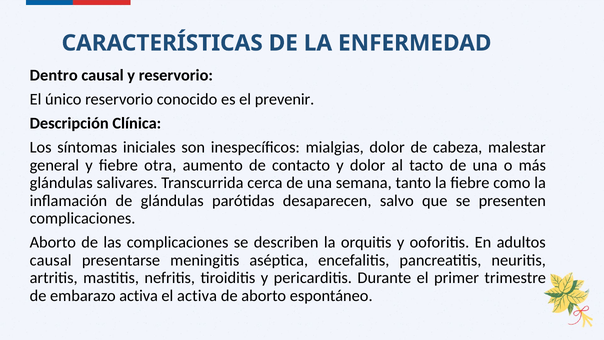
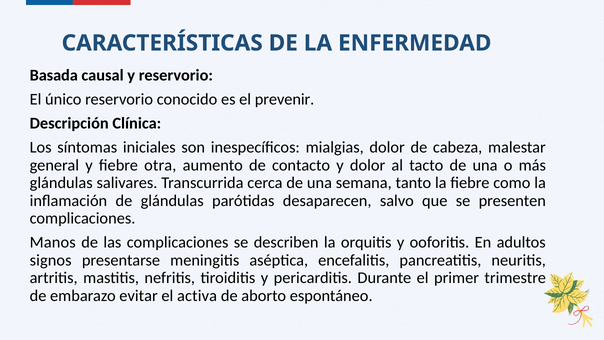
Dentro: Dentro -> Basada
Aborto at (53, 242): Aborto -> Manos
causal at (51, 260): causal -> signos
embarazo activa: activa -> evitar
